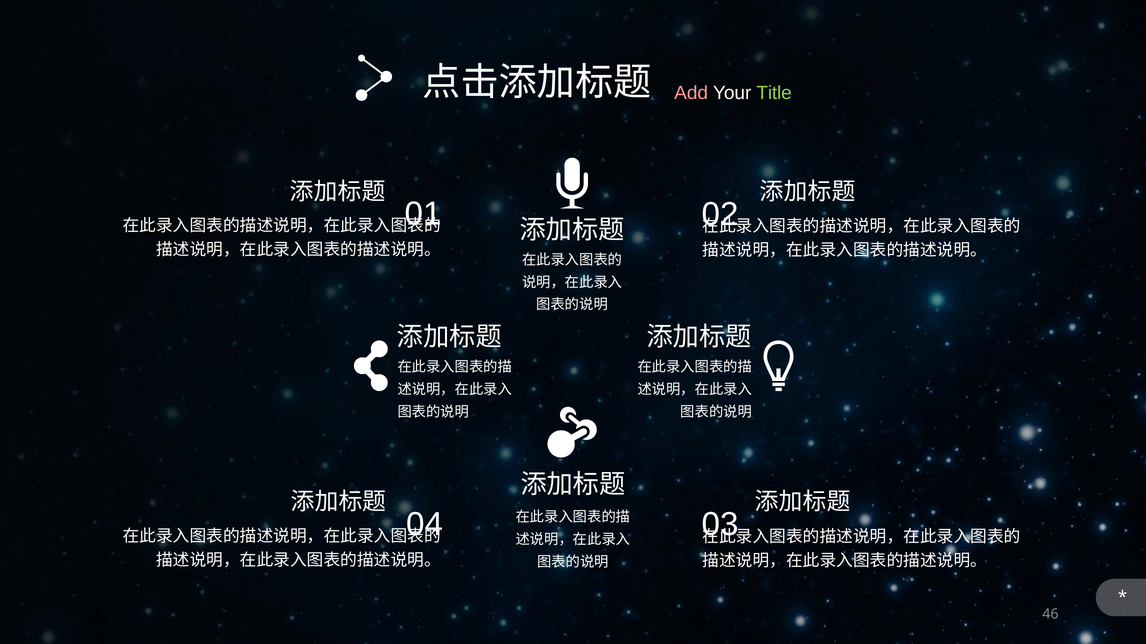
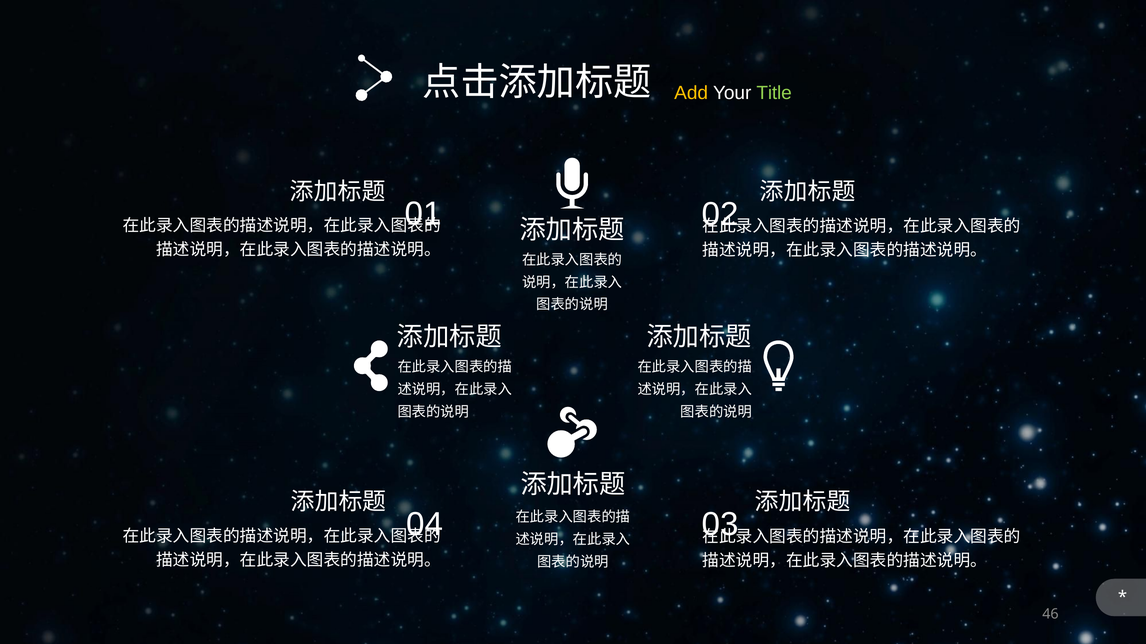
Add colour: pink -> yellow
